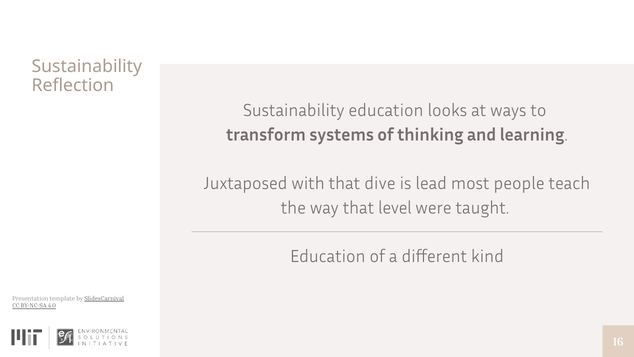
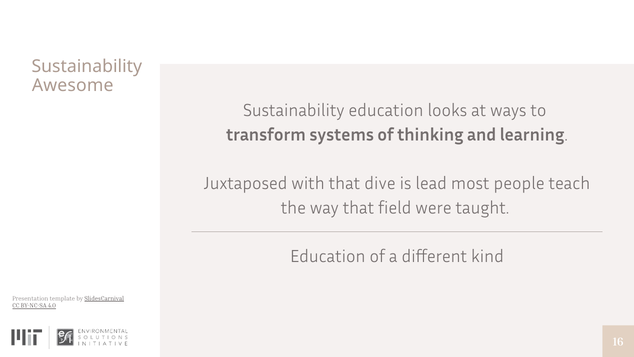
Reflection: Reflection -> Awesome
level: level -> field
